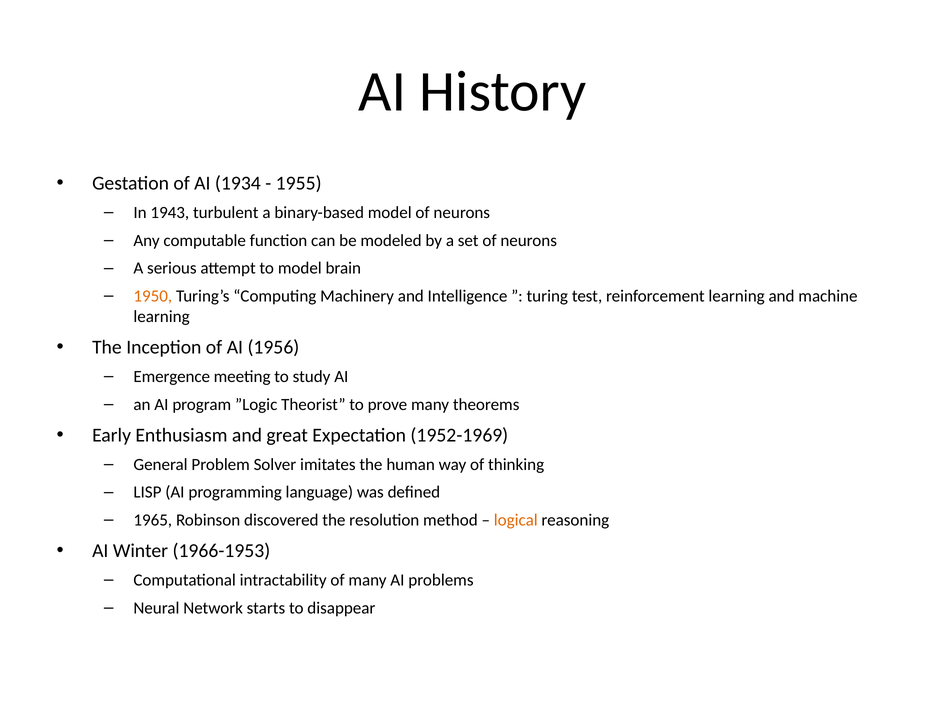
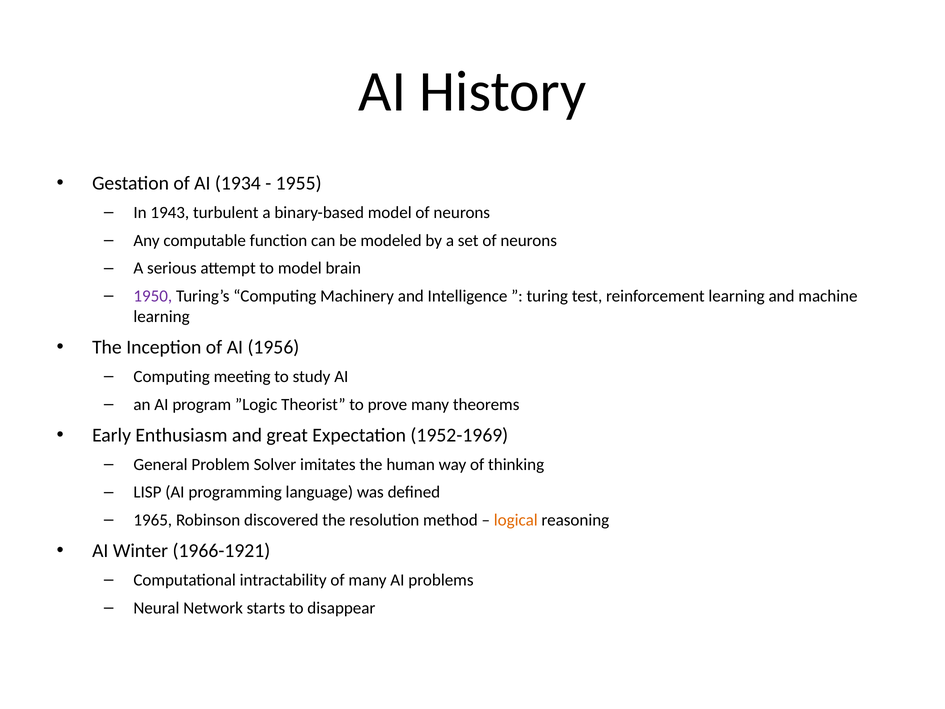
1950 colour: orange -> purple
Emergence at (172, 377): Emergence -> Computing
1966-1953: 1966-1953 -> 1966-1921
